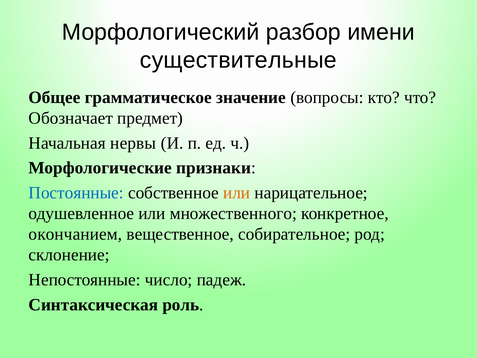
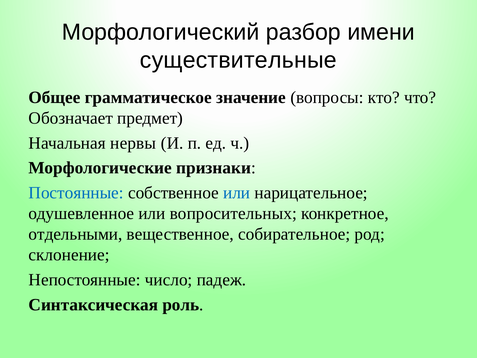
или at (237, 193) colour: orange -> blue
множественного: множественного -> вопросительных
окончанием: окончанием -> отдельными
